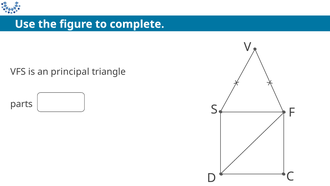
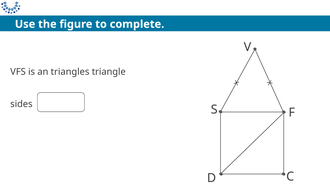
principal: principal -> triangles
parts: parts -> sides
